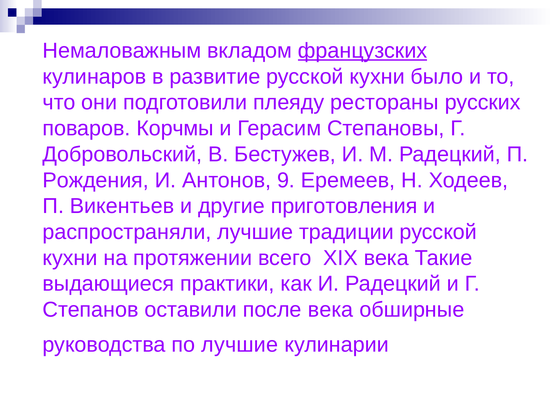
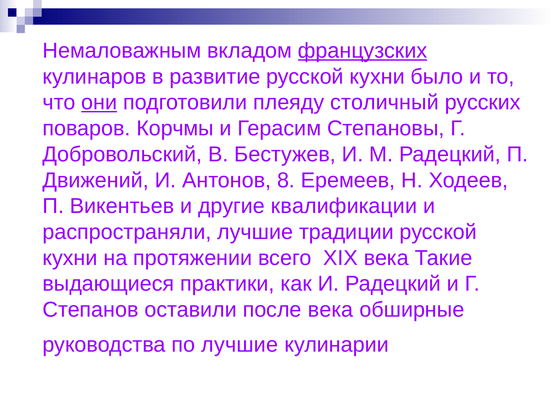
они underline: none -> present
рестораны: рестораны -> столичный
Рождения: Рождения -> Движений
9: 9 -> 8
приготовления: приготовления -> квалификации
